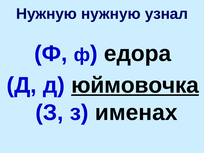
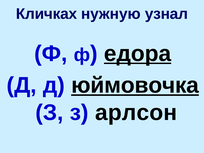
Нужную at (46, 14): Нужную -> Кличках
едора underline: none -> present
именах: именах -> арлсон
